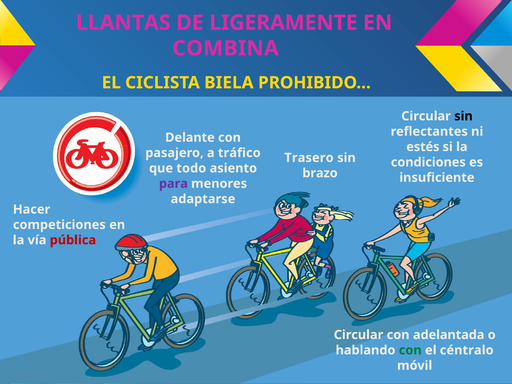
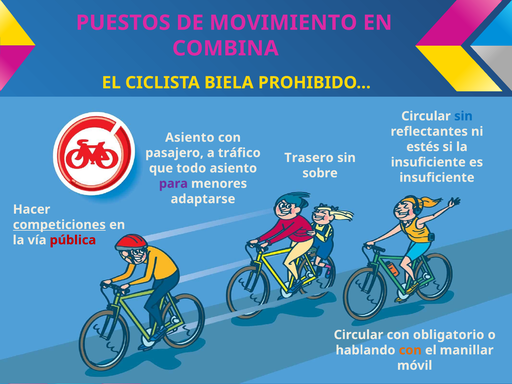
LLANTAS: LLANTAS -> PUESTOS
LIGERAMENTE: LIGERAMENTE -> MOVIMIENTO
sin at (463, 116) colour: black -> blue
Delante at (190, 138): Delante -> Asiento
condiciones at (428, 162): condiciones -> insuficiente
brazo: brazo -> sobre
competiciones underline: none -> present
adelantada: adelantada -> obligatorio
con at (410, 350) colour: green -> orange
céntralo: céntralo -> manillar
